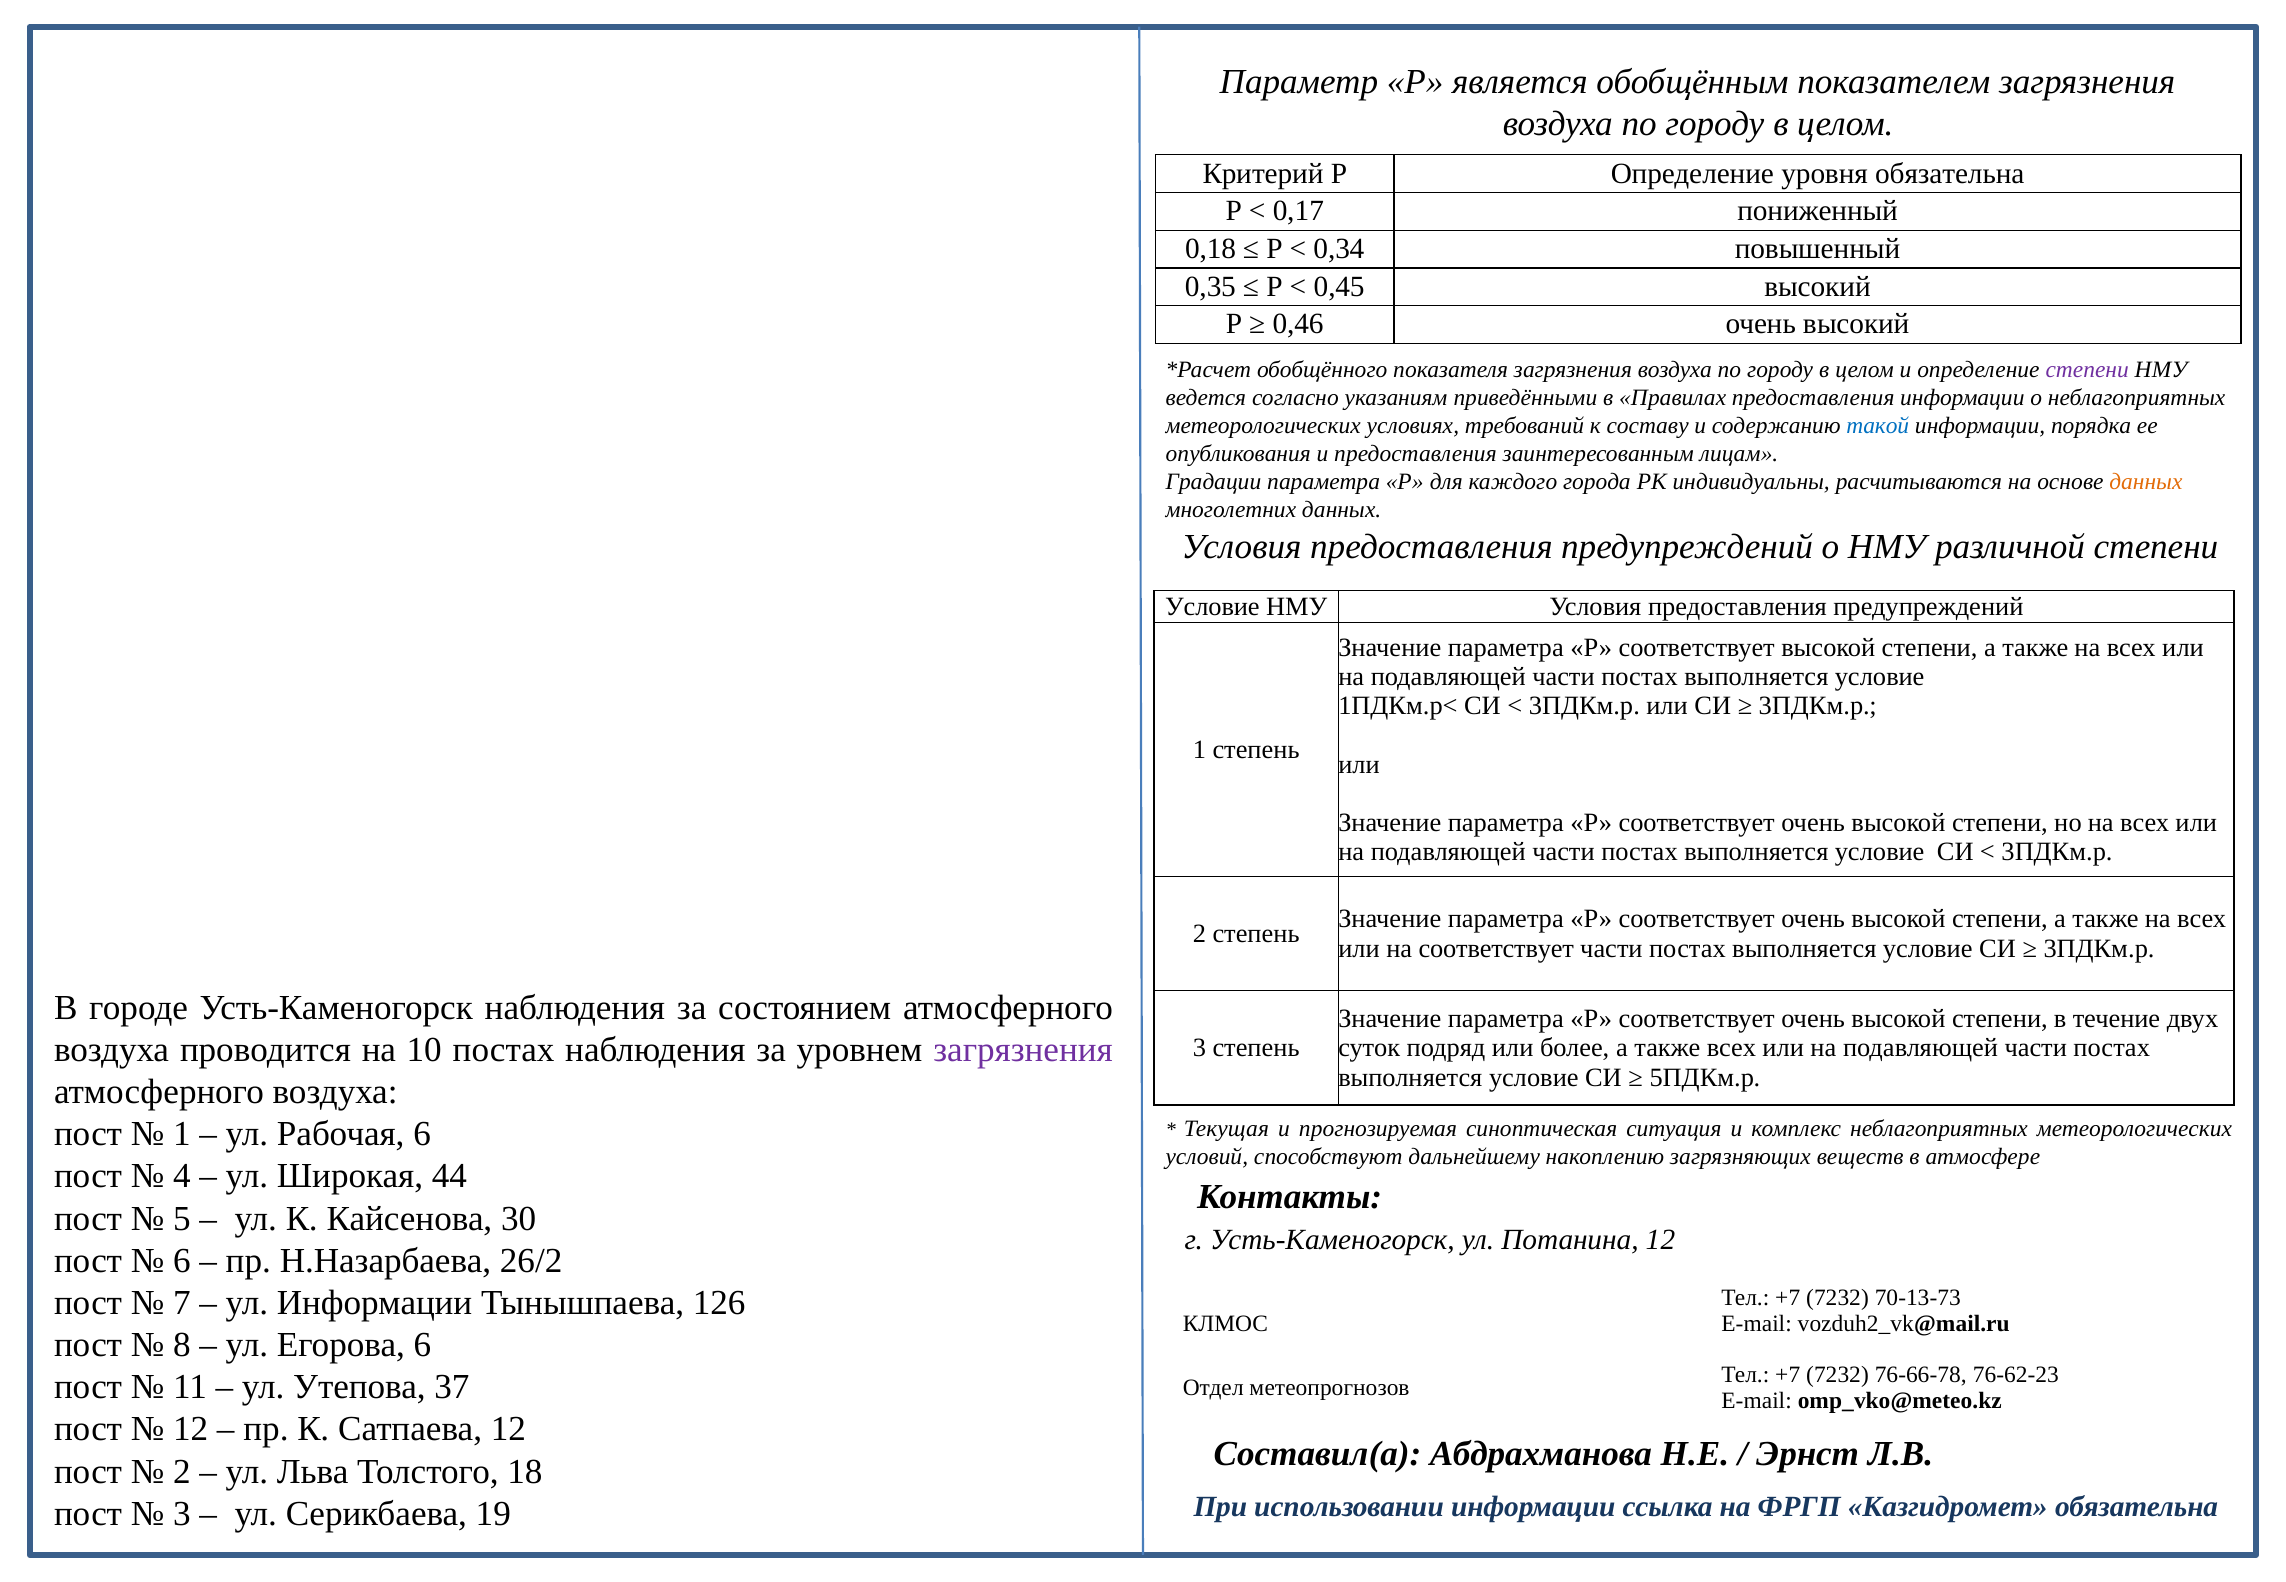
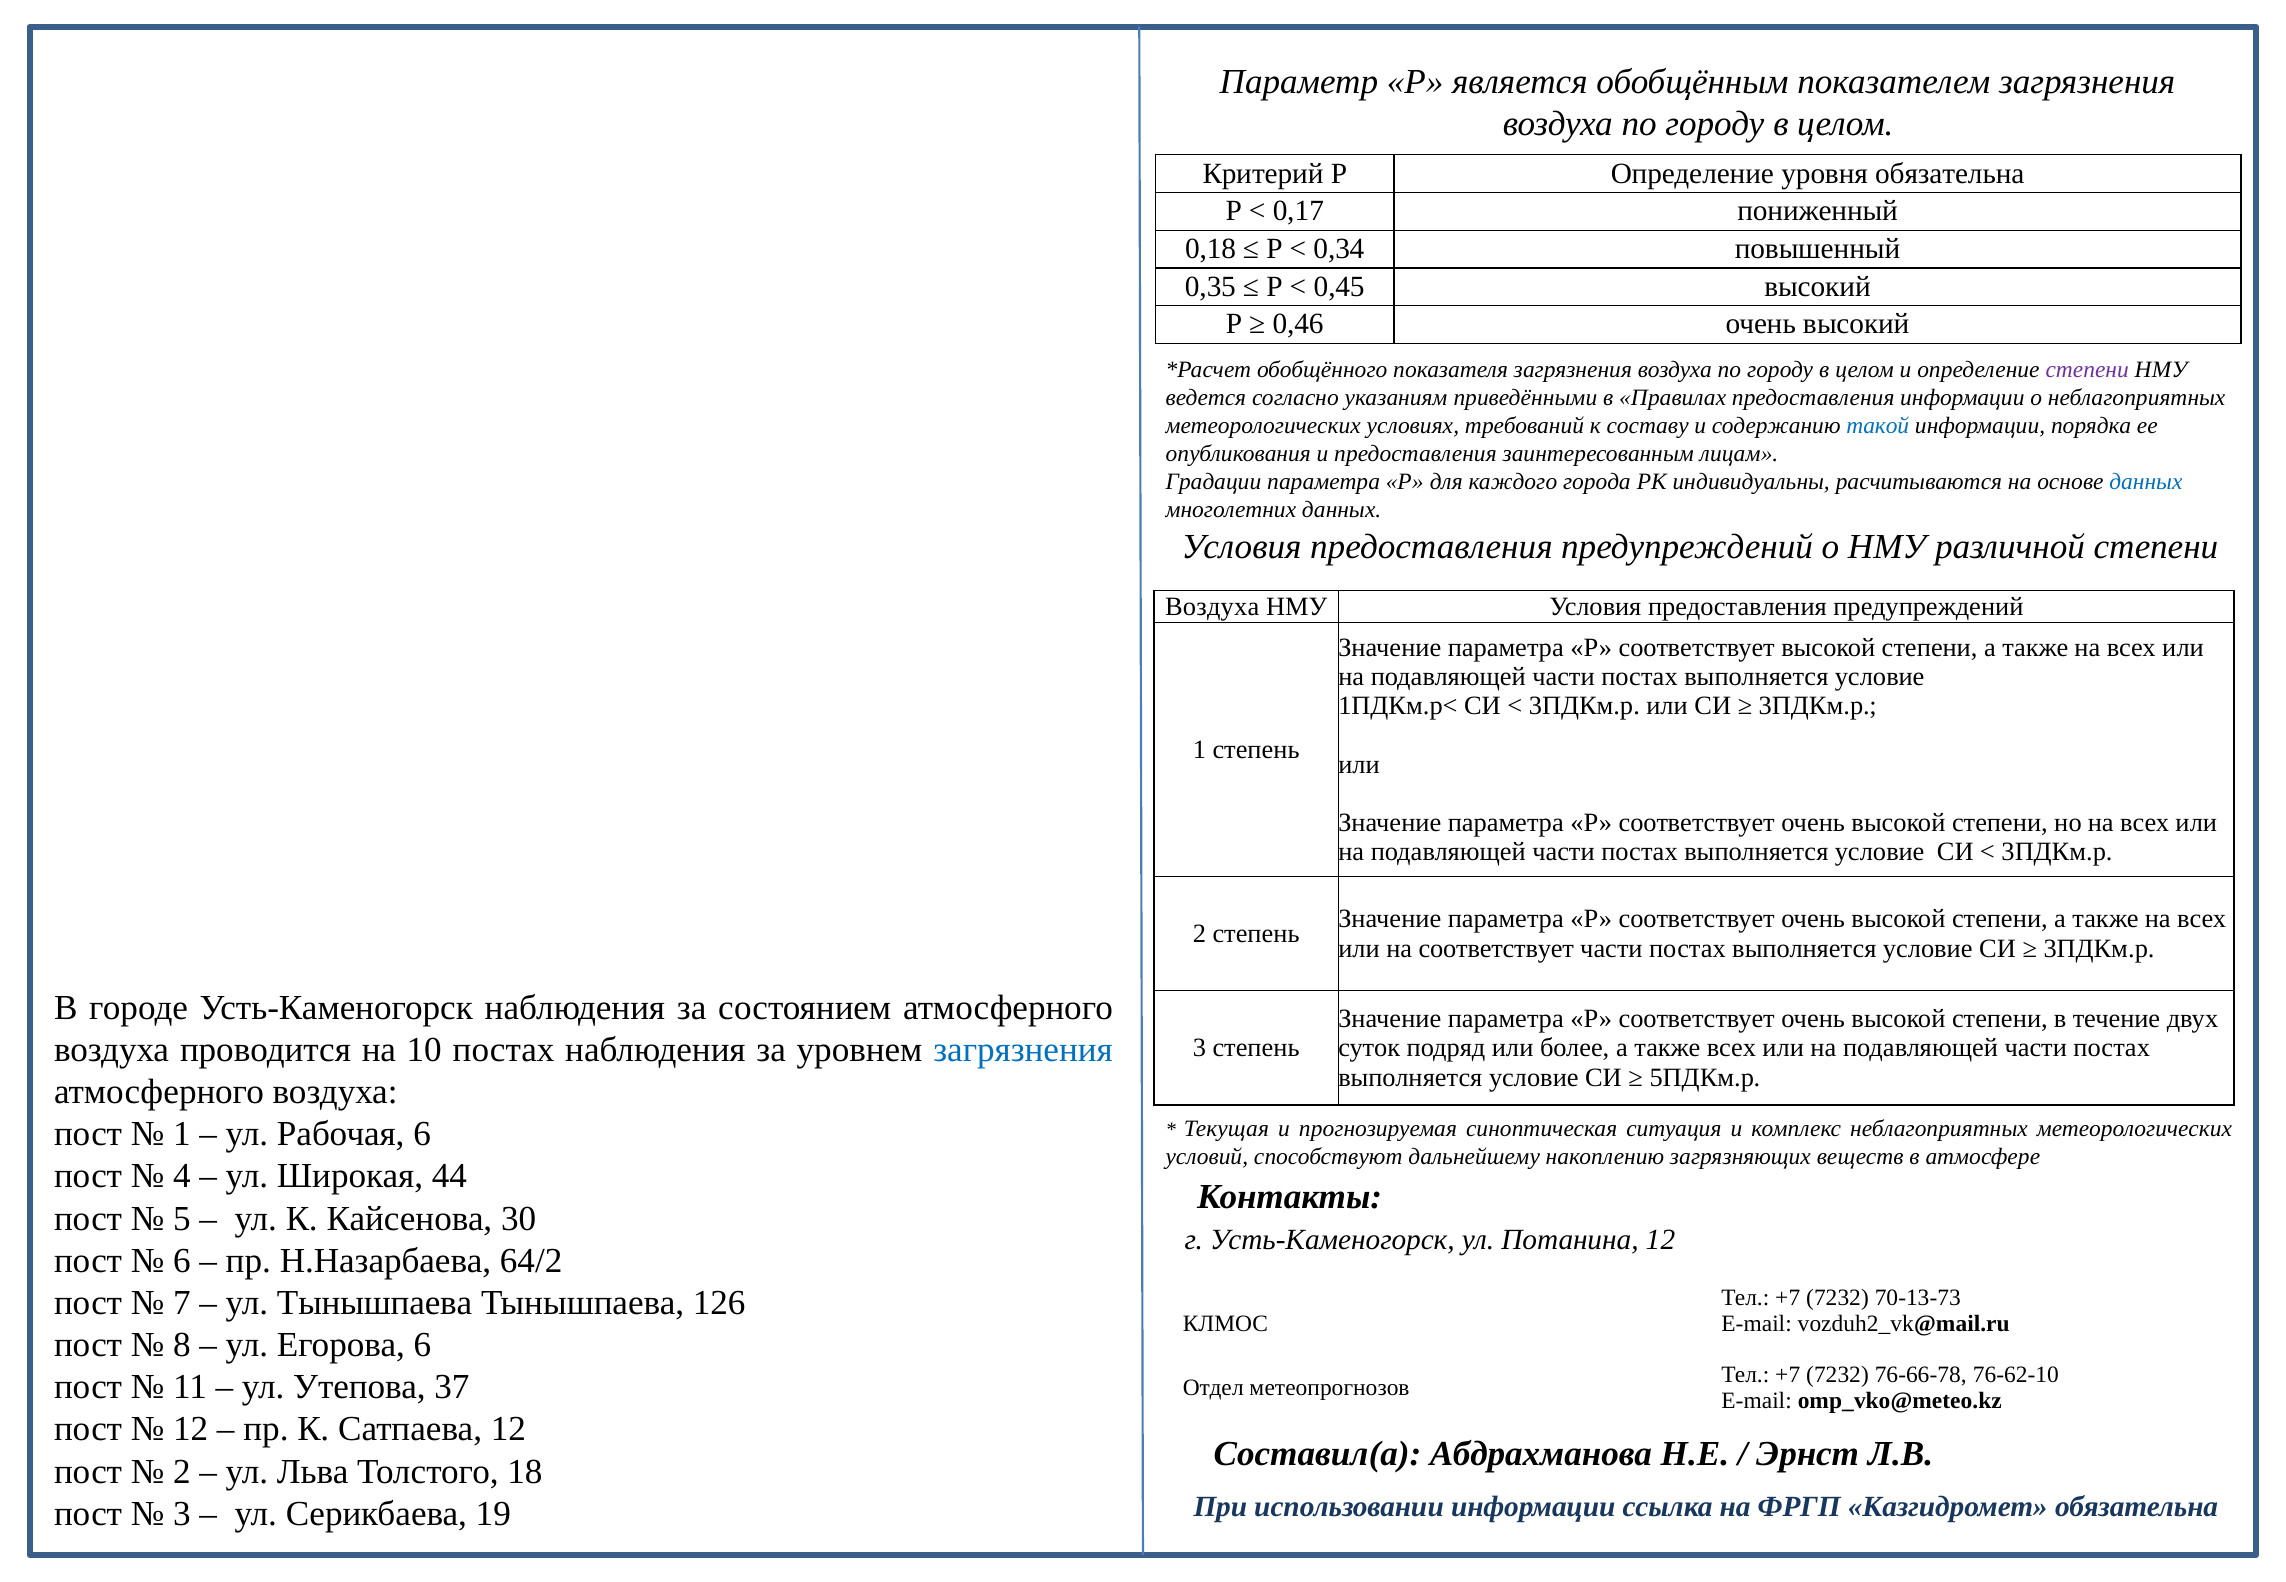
данных at (2146, 482) colour: orange -> blue
Условие at (1212, 607): Условие -> Воздуха
загрязнения at (1023, 1050) colour: purple -> blue
26/2: 26/2 -> 64/2
ул Информации: Информации -> Тынышпаева
76-62-23: 76-62-23 -> 76-62-10
